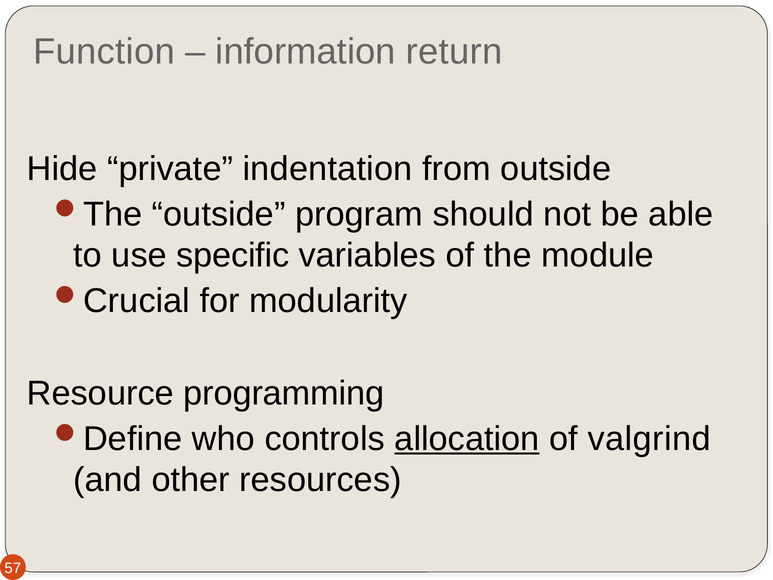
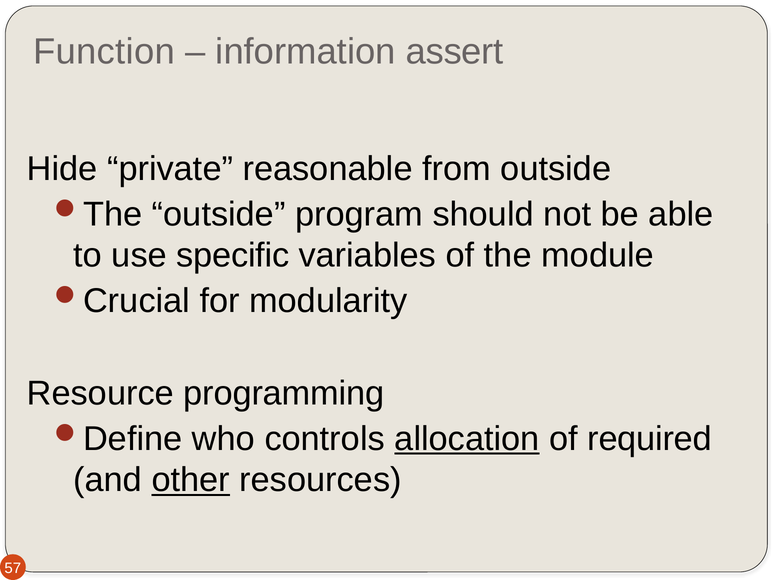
return: return -> assert
indentation: indentation -> reasonable
valgrind: valgrind -> required
other underline: none -> present
